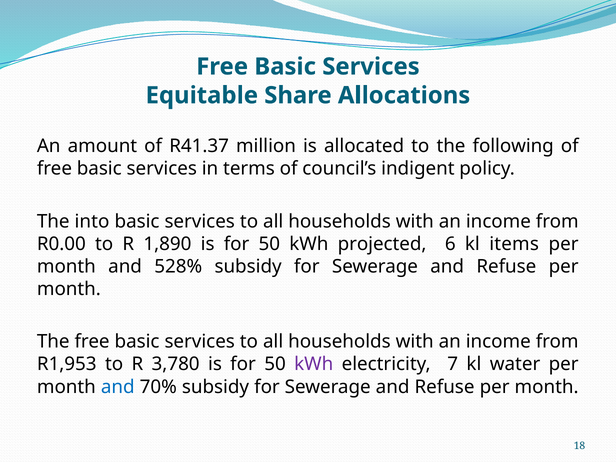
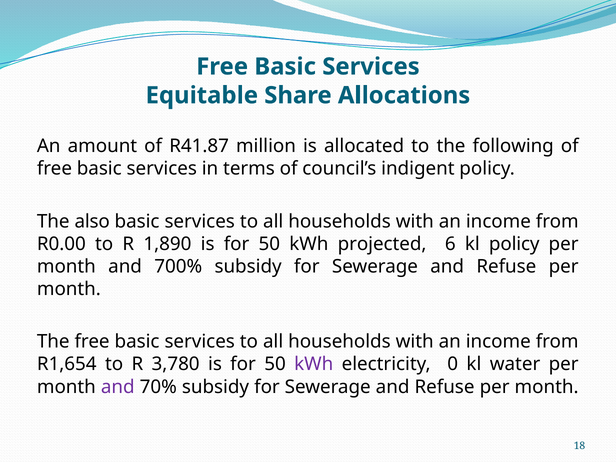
R41.37: R41.37 -> R41.87
into: into -> also
kl items: items -> policy
528%: 528% -> 700%
R1,953: R1,953 -> R1,654
7: 7 -> 0
and at (118, 387) colour: blue -> purple
